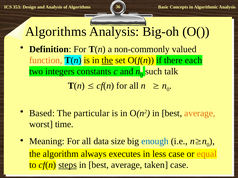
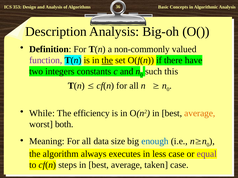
Algorithms at (56, 32): Algorithms -> Description
function colour: orange -> purple
each: each -> have
talk: talk -> this
Based: Based -> While
particular: particular -> efficiency
time: time -> both
equal colour: orange -> purple
steps underline: present -> none
